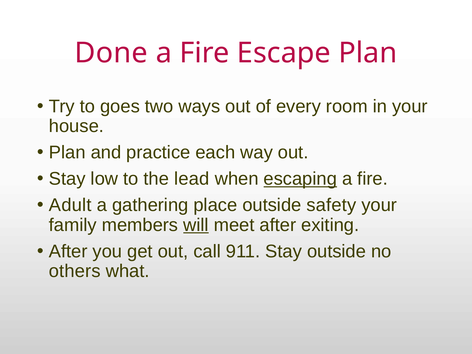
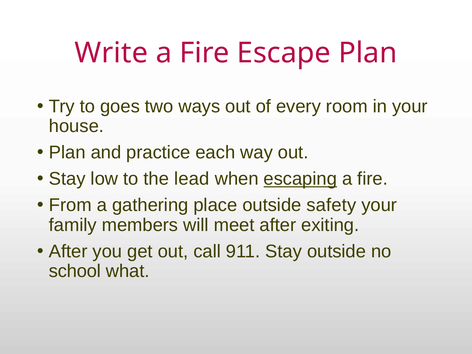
Done: Done -> Write
Adult: Adult -> From
will underline: present -> none
others: others -> school
